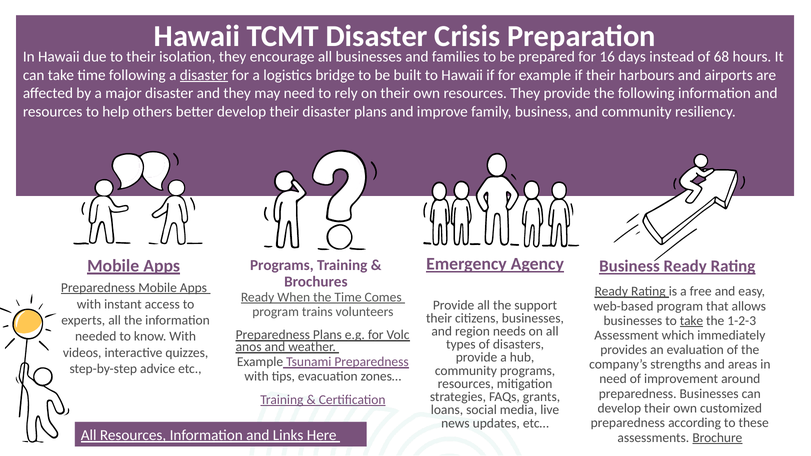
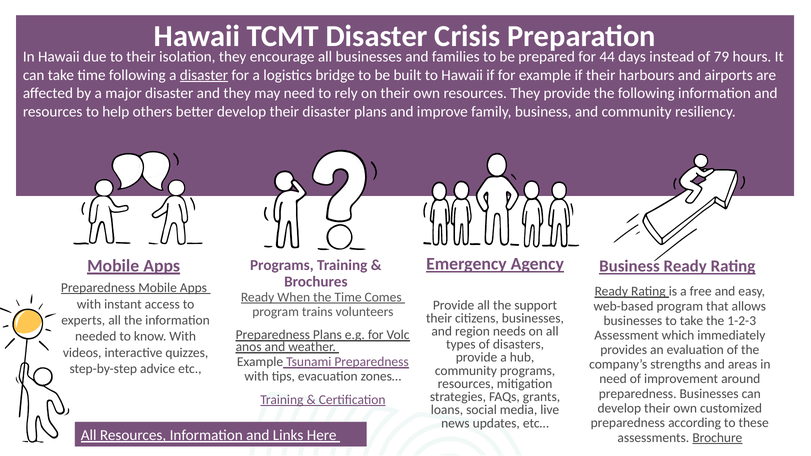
16: 16 -> 44
68: 68 -> 79
take at (691, 321) underline: present -> none
